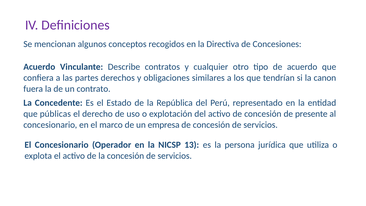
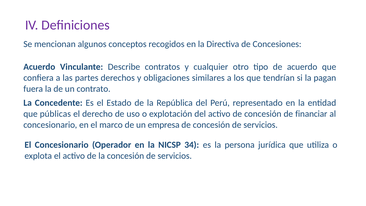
canon: canon -> pagan
presente: presente -> financiar
13: 13 -> 34
